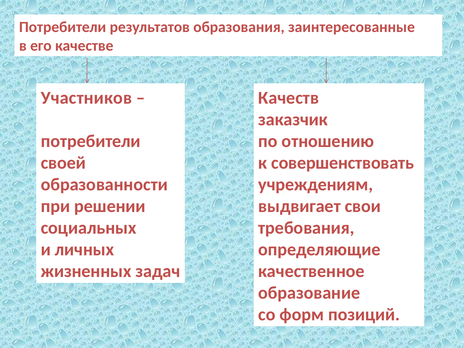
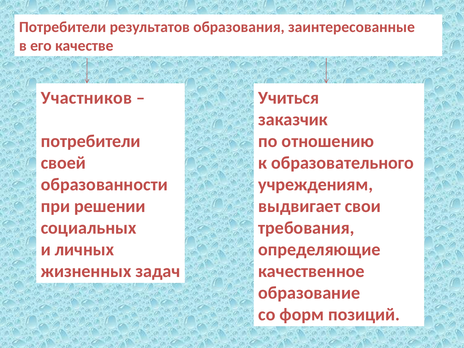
Качеств: Качеств -> Учиться
совершенствовать: совершенствовать -> образовательного
